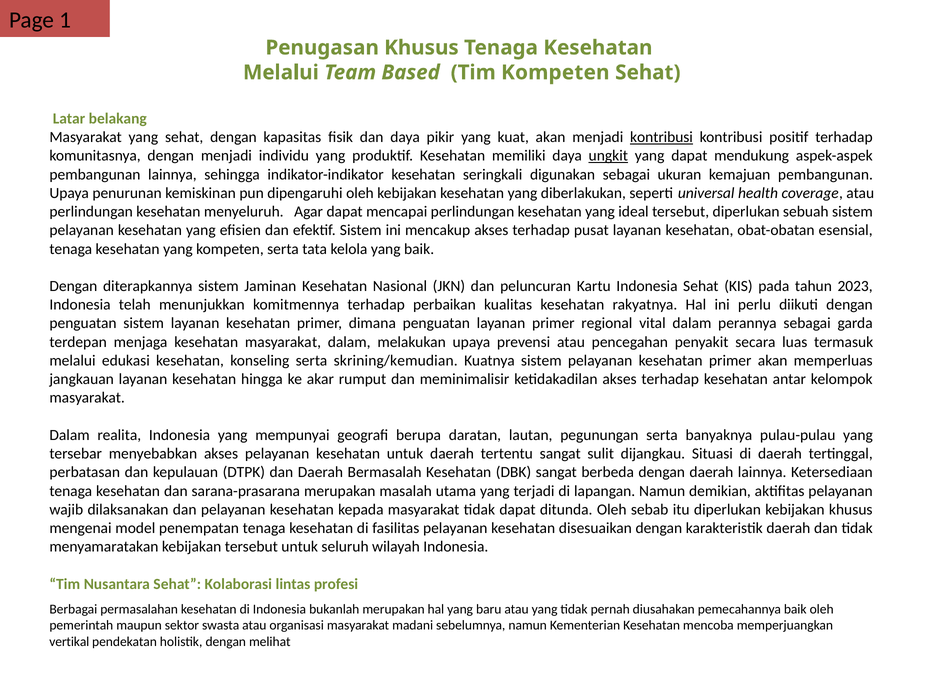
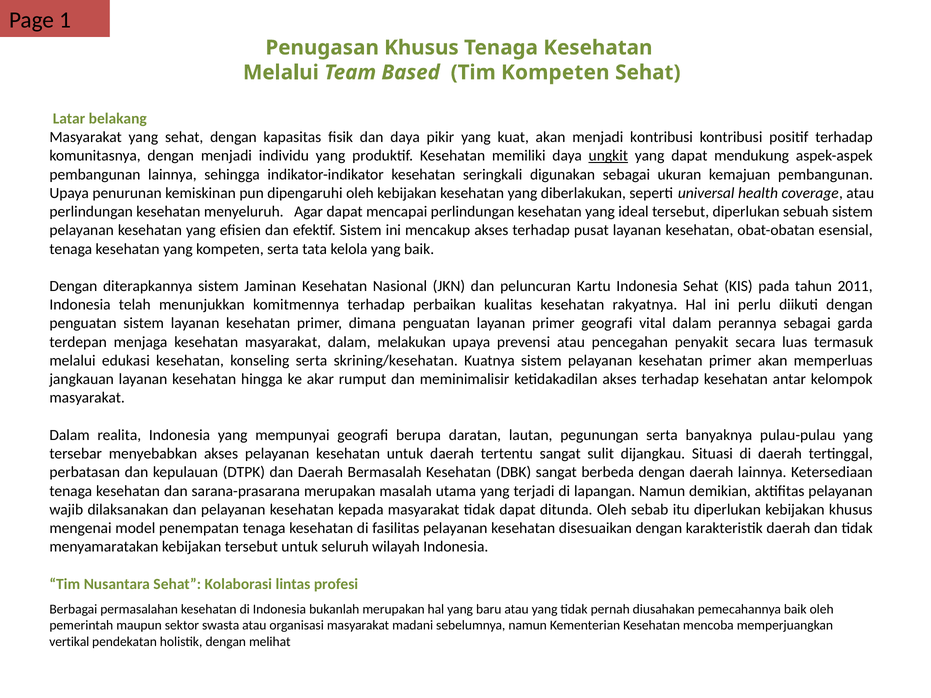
kontribusi at (662, 137) underline: present -> none
2023: 2023 -> 2011
primer regional: regional -> geografi
skrining/kemudian: skrining/kemudian -> skrining/kesehatan
